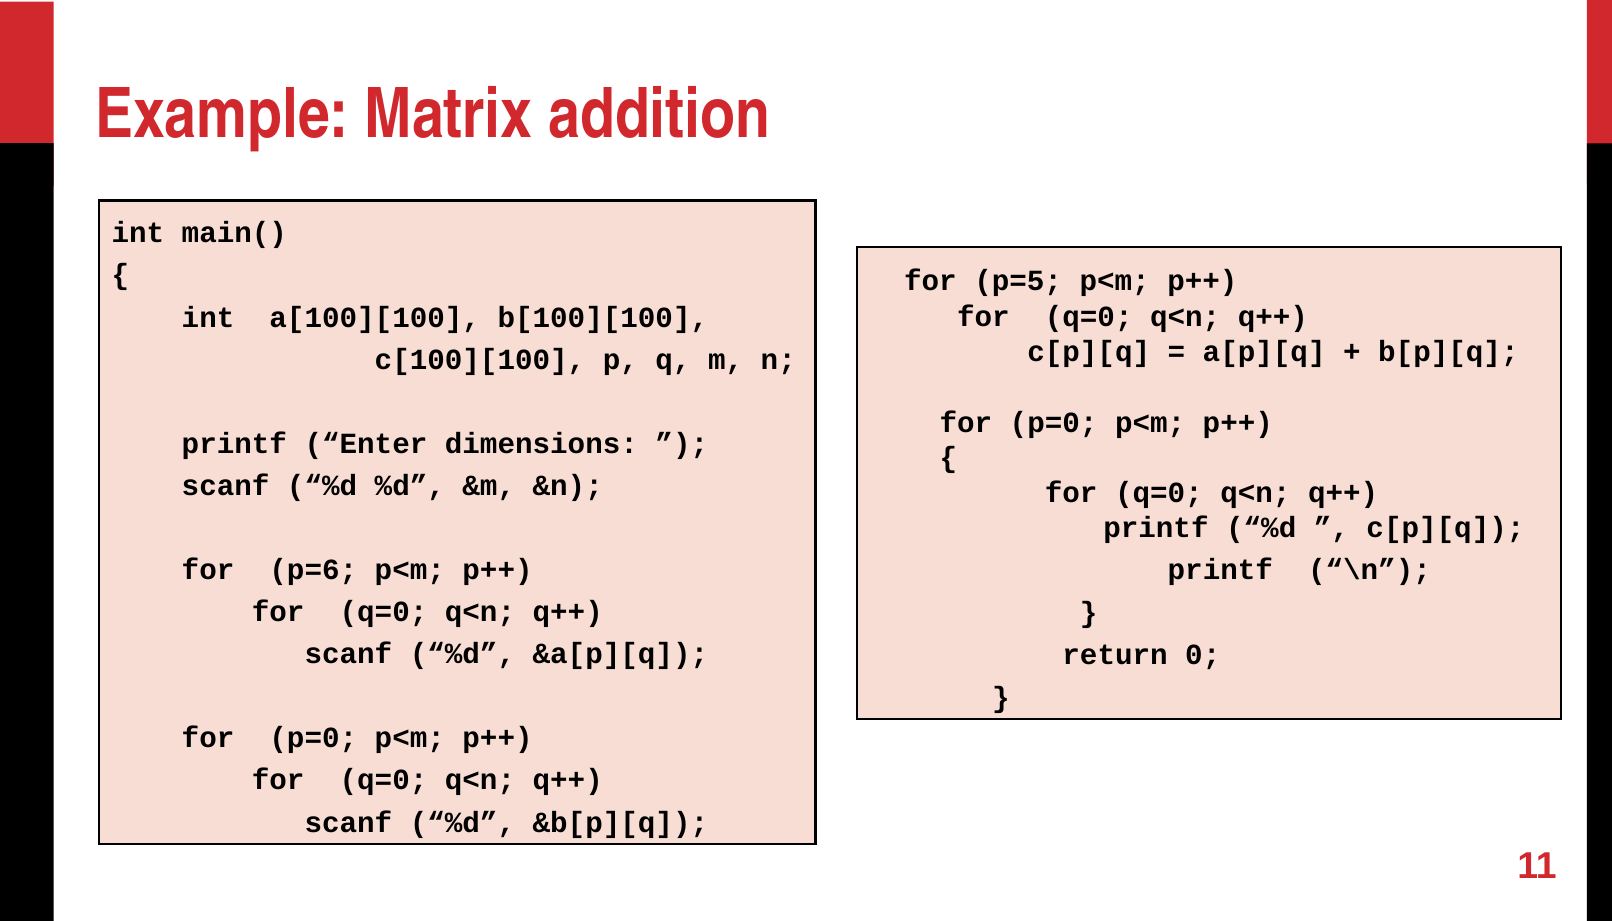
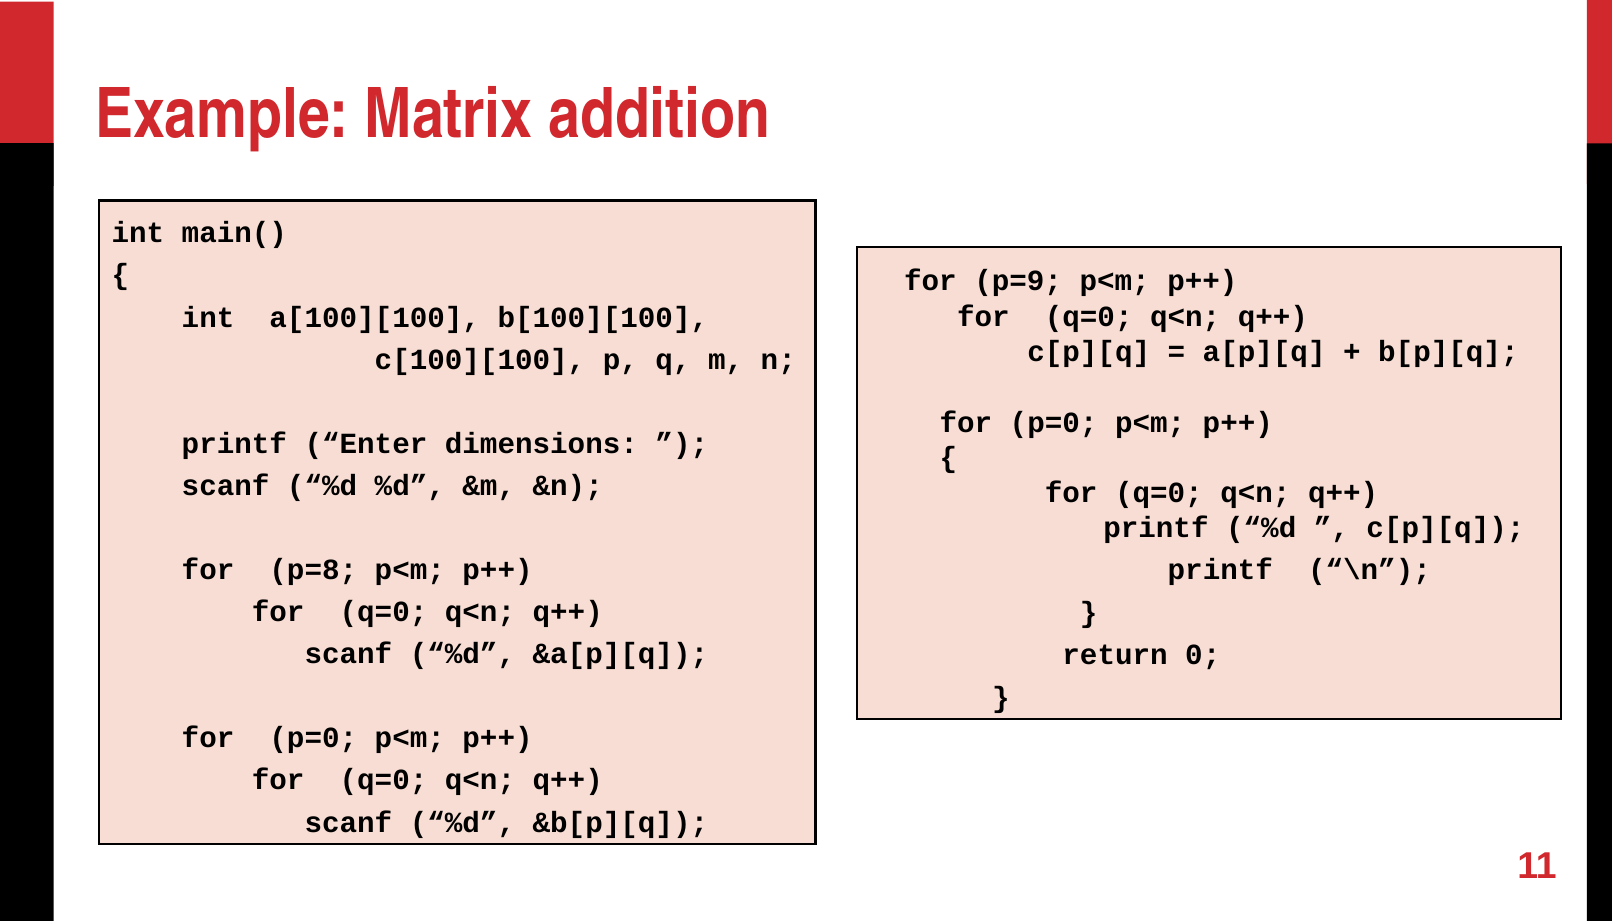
p=5: p=5 -> p=9
p=6: p=6 -> p=8
